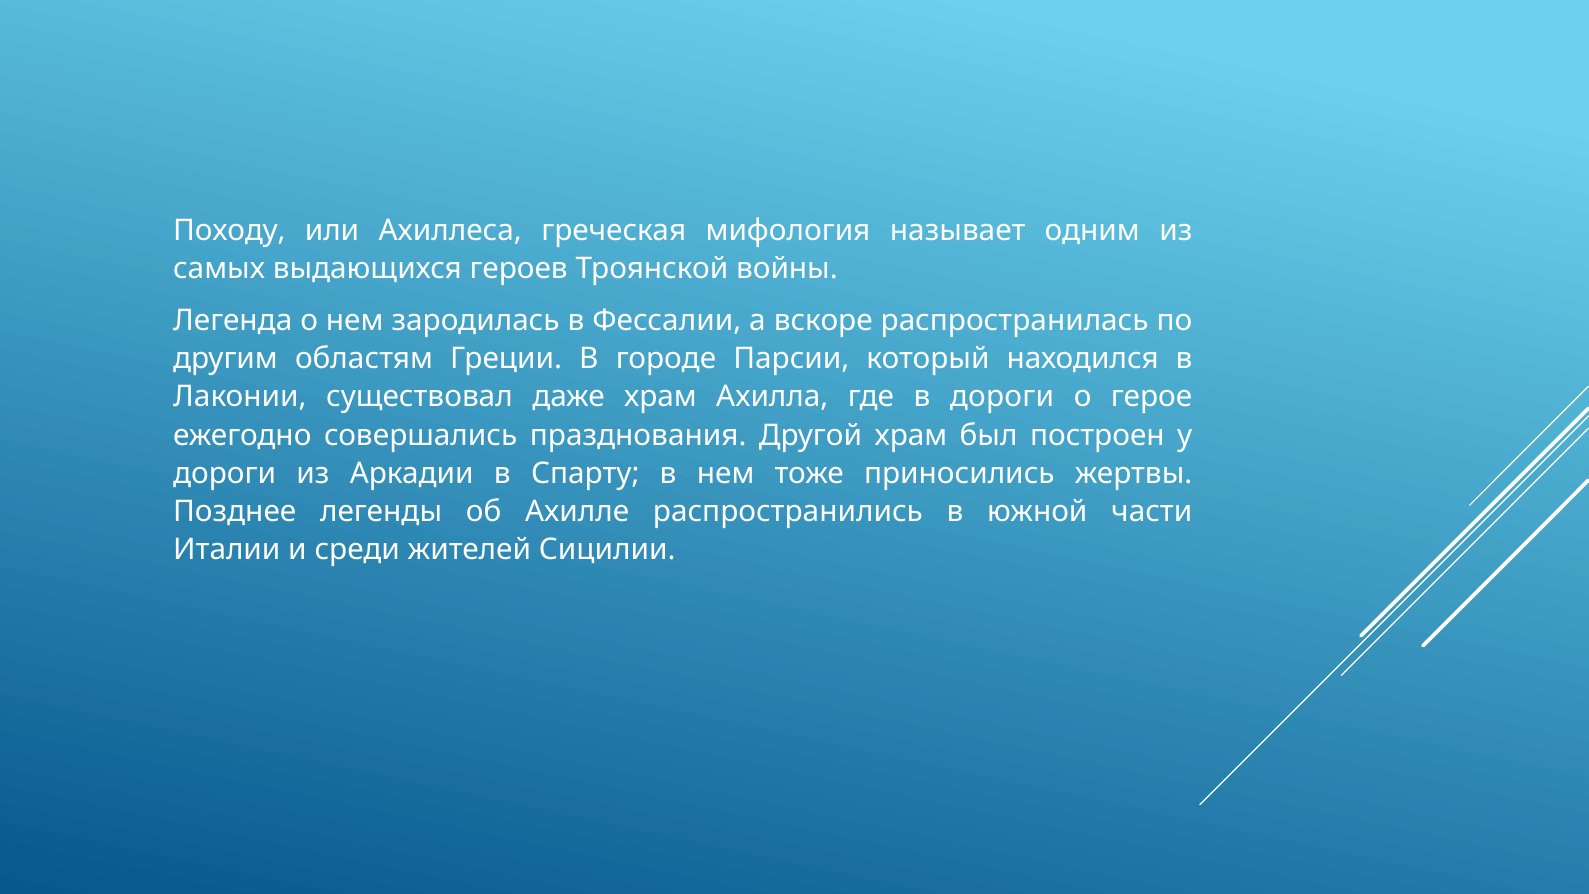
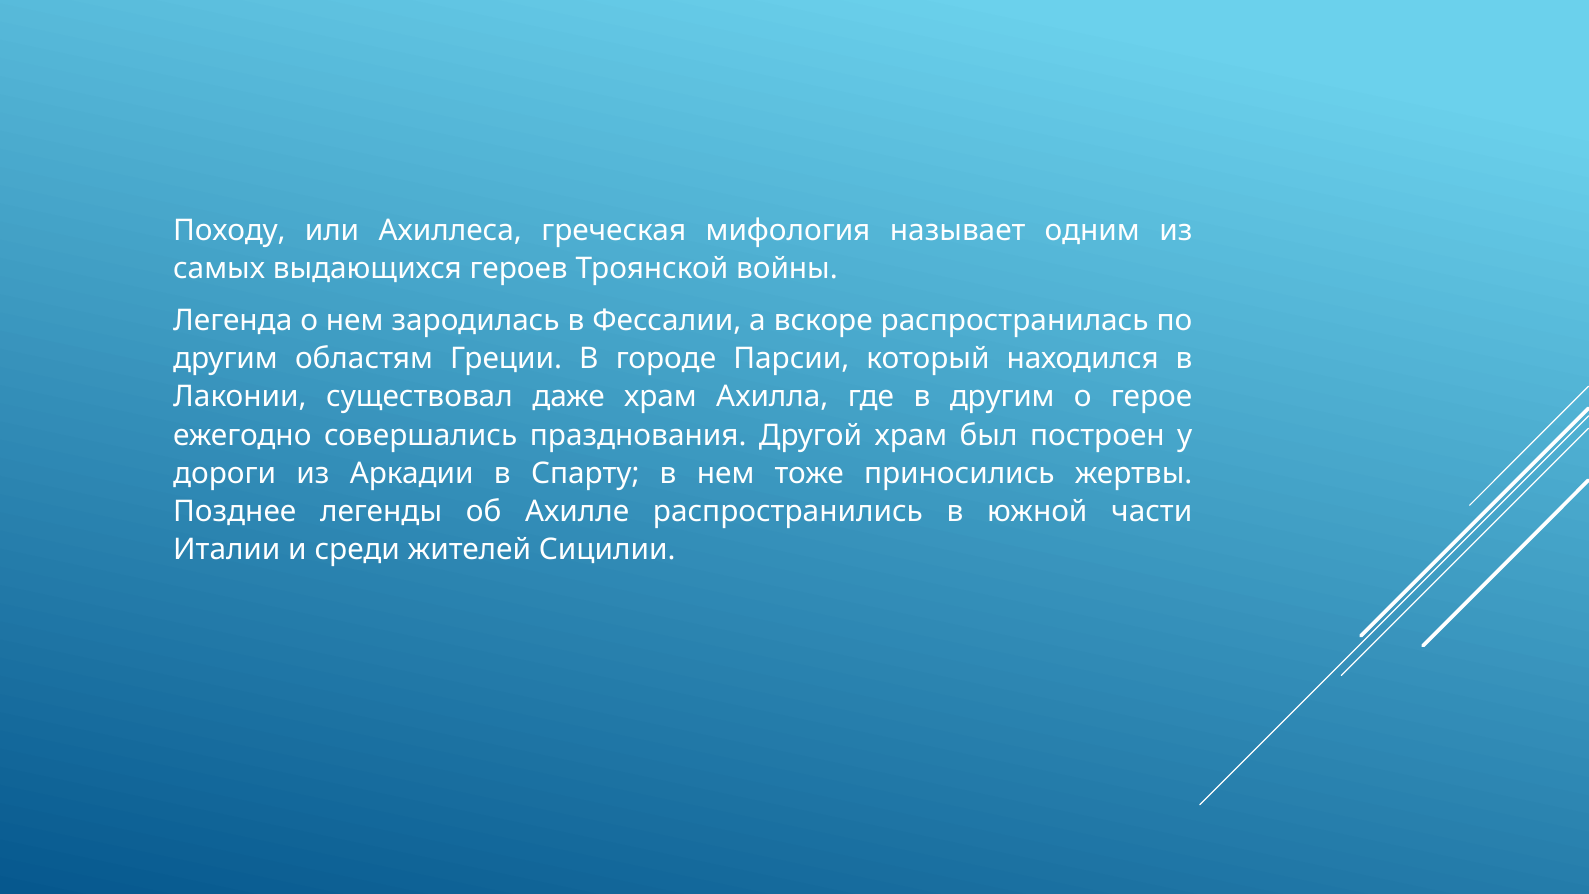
в дороги: дороги -> другим
